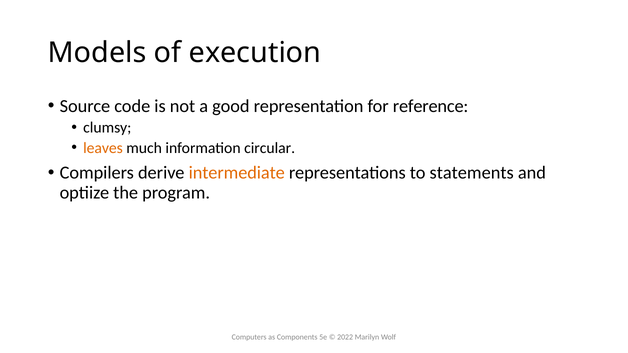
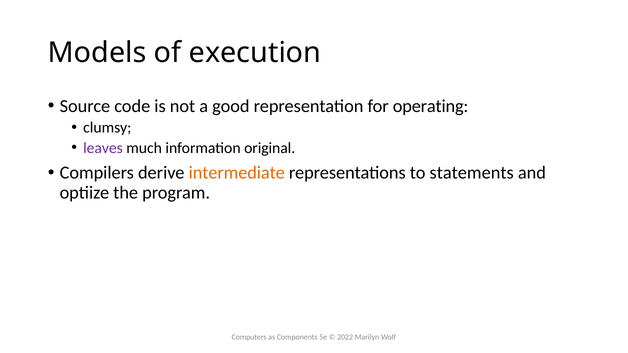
reference: reference -> operating
leaves colour: orange -> purple
circular: circular -> original
